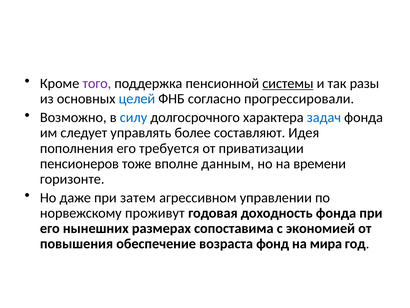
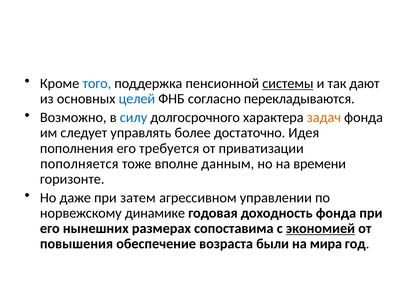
того colour: purple -> blue
разы: разы -> дают
прогрессировали: прогрессировали -> перекладываются
задач colour: blue -> orange
составляют: составляют -> достаточно
пенсионеров: пенсионеров -> пополняется
проживут: проживут -> динамике
экономией underline: none -> present
фонд: фонд -> были
